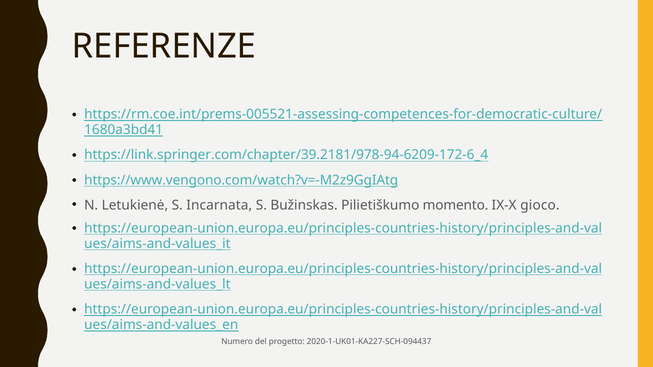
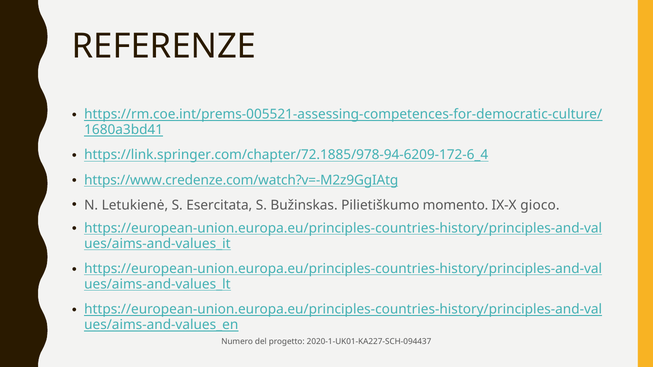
https://link.springer.com/chapter/39.2181/978-94-6209-172-6_4: https://link.springer.com/chapter/39.2181/978-94-6209-172-6_4 -> https://link.springer.com/chapter/72.1885/978-94-6209-172-6_4
https://www.vengono.com/watch?v=-M2z9GgIAtg: https://www.vengono.com/watch?v=-M2z9GgIAtg -> https://www.credenze.com/watch?v=-M2z9GgIAtg
Incarnata: Incarnata -> Esercitata
